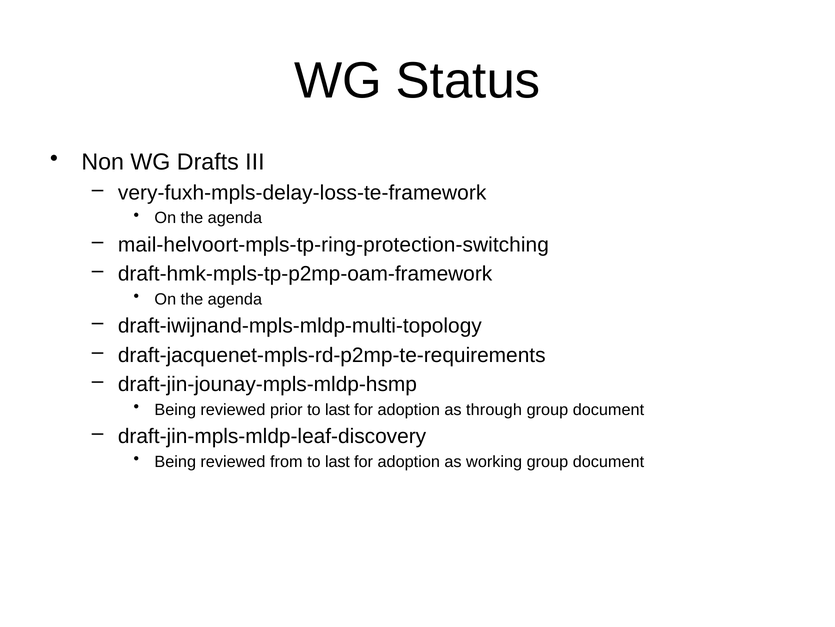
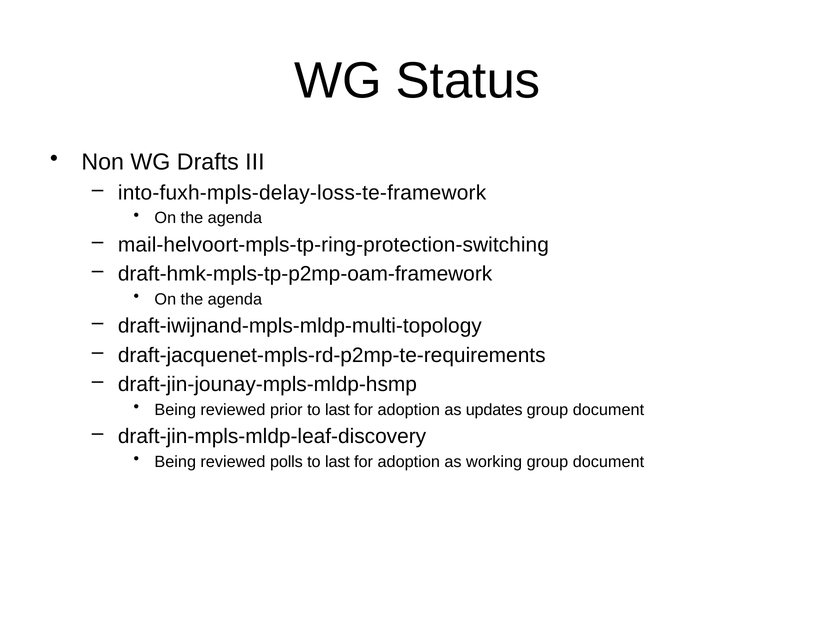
very-fuxh-mpls-delay-loss-te-framework: very-fuxh-mpls-delay-loss-te-framework -> into-fuxh-mpls-delay-loss-te-framework
through: through -> updates
from: from -> polls
